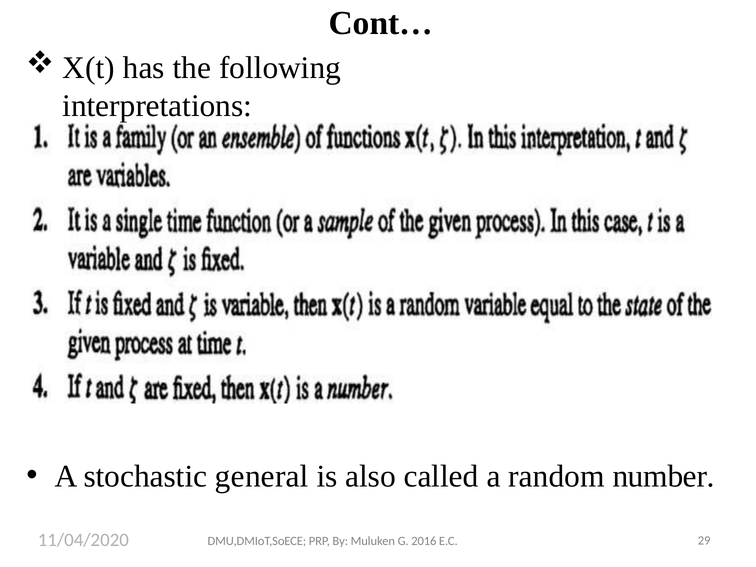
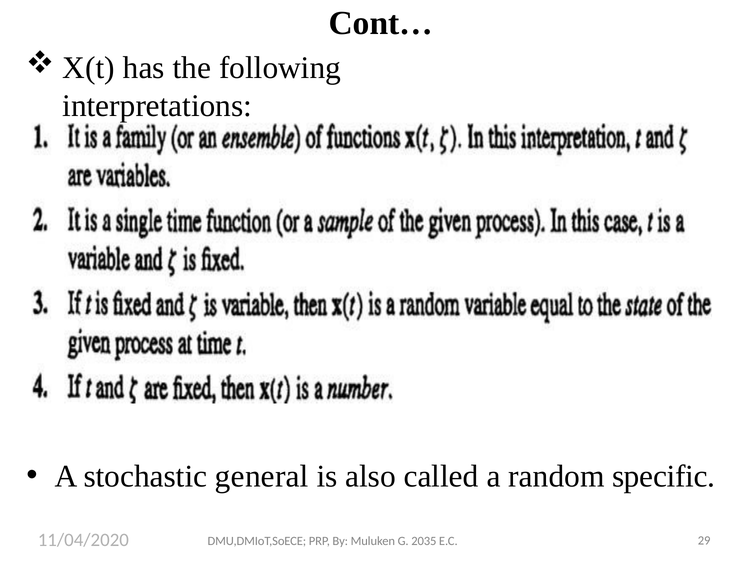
number: number -> specific
2016: 2016 -> 2035
